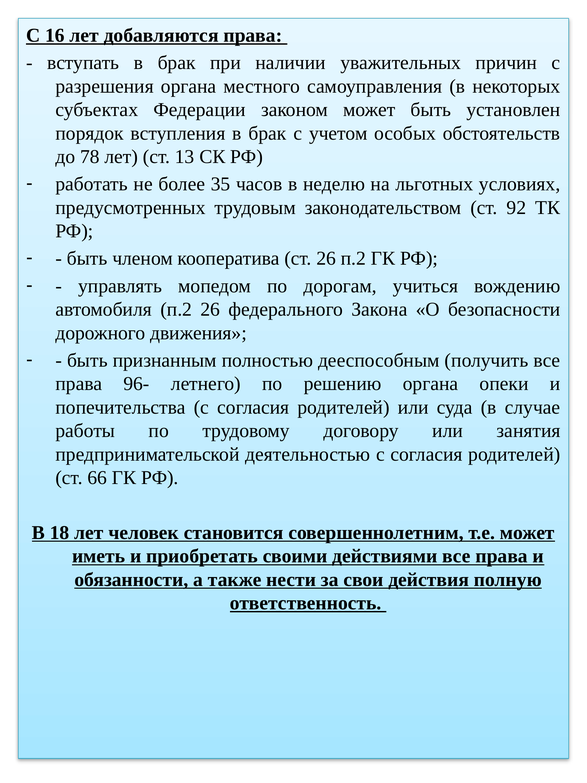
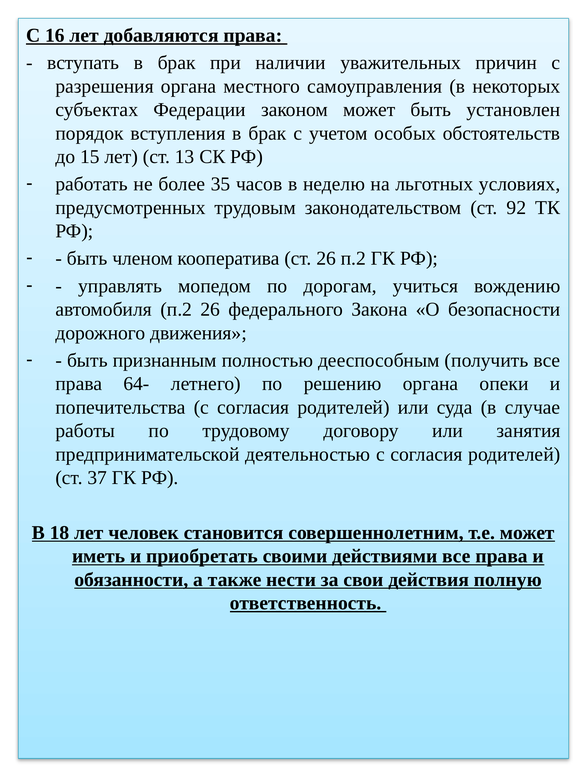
78: 78 -> 15
96-: 96- -> 64-
66: 66 -> 37
